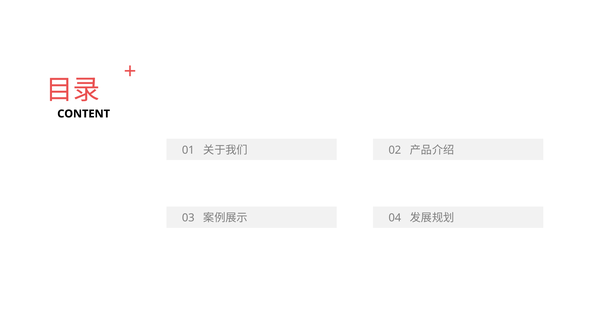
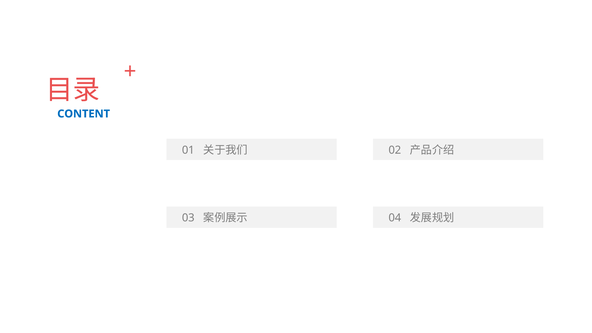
CONTENT colour: black -> blue
